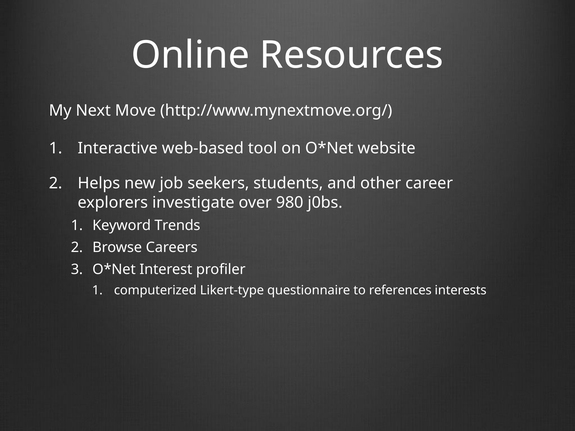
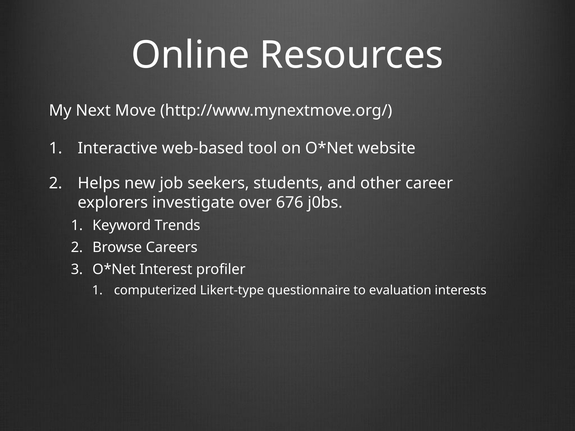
980: 980 -> 676
references: references -> evaluation
